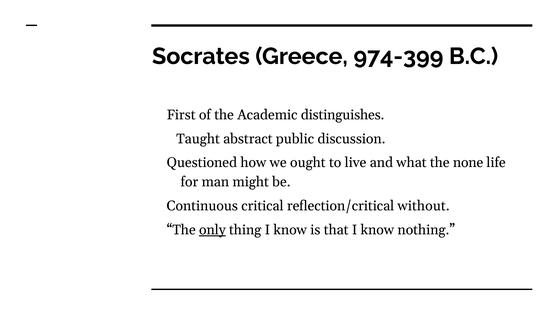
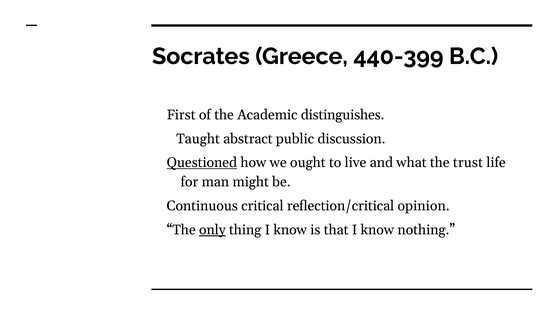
974-399: 974-399 -> 440-399
Questioned underline: none -> present
none: none -> trust
without: without -> opinion
